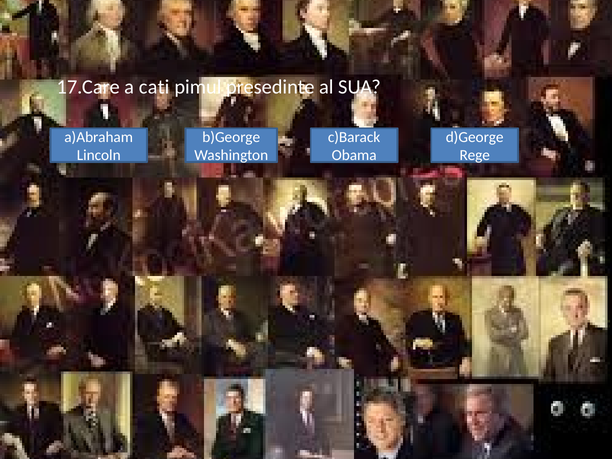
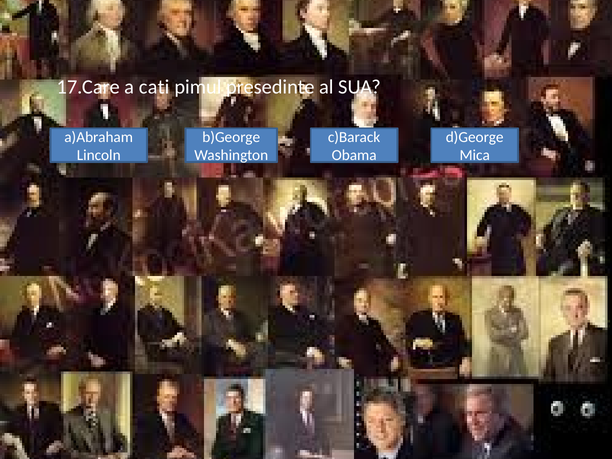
Rege: Rege -> Mica
